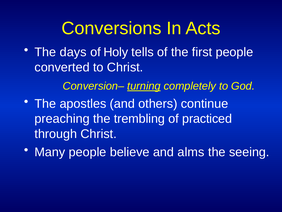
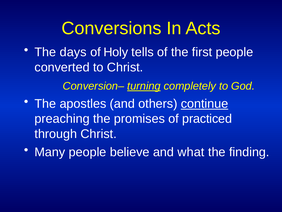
continue underline: none -> present
trembling: trembling -> promises
alms: alms -> what
seeing: seeing -> finding
